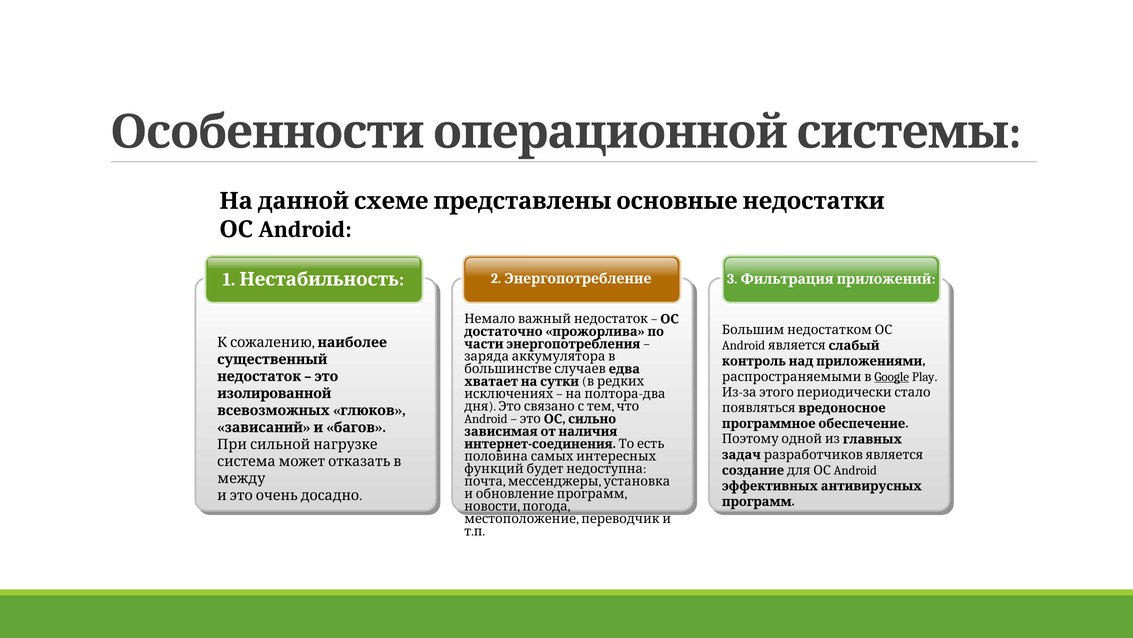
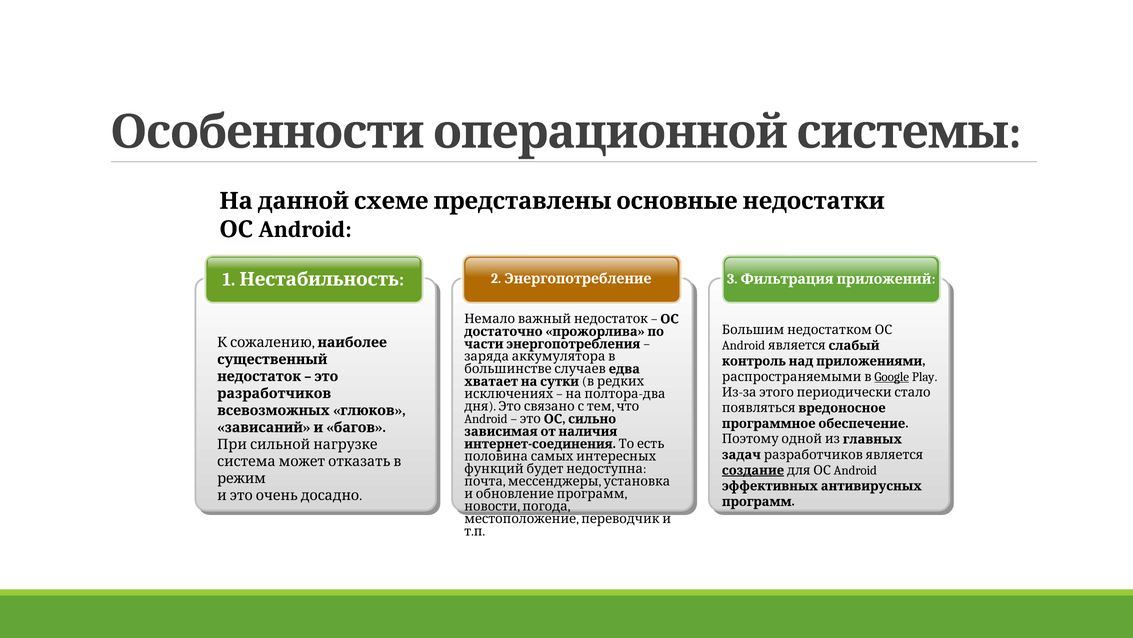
изолированной: изолированной -> разработчиков
создание underline: none -> present
между: между -> режим
